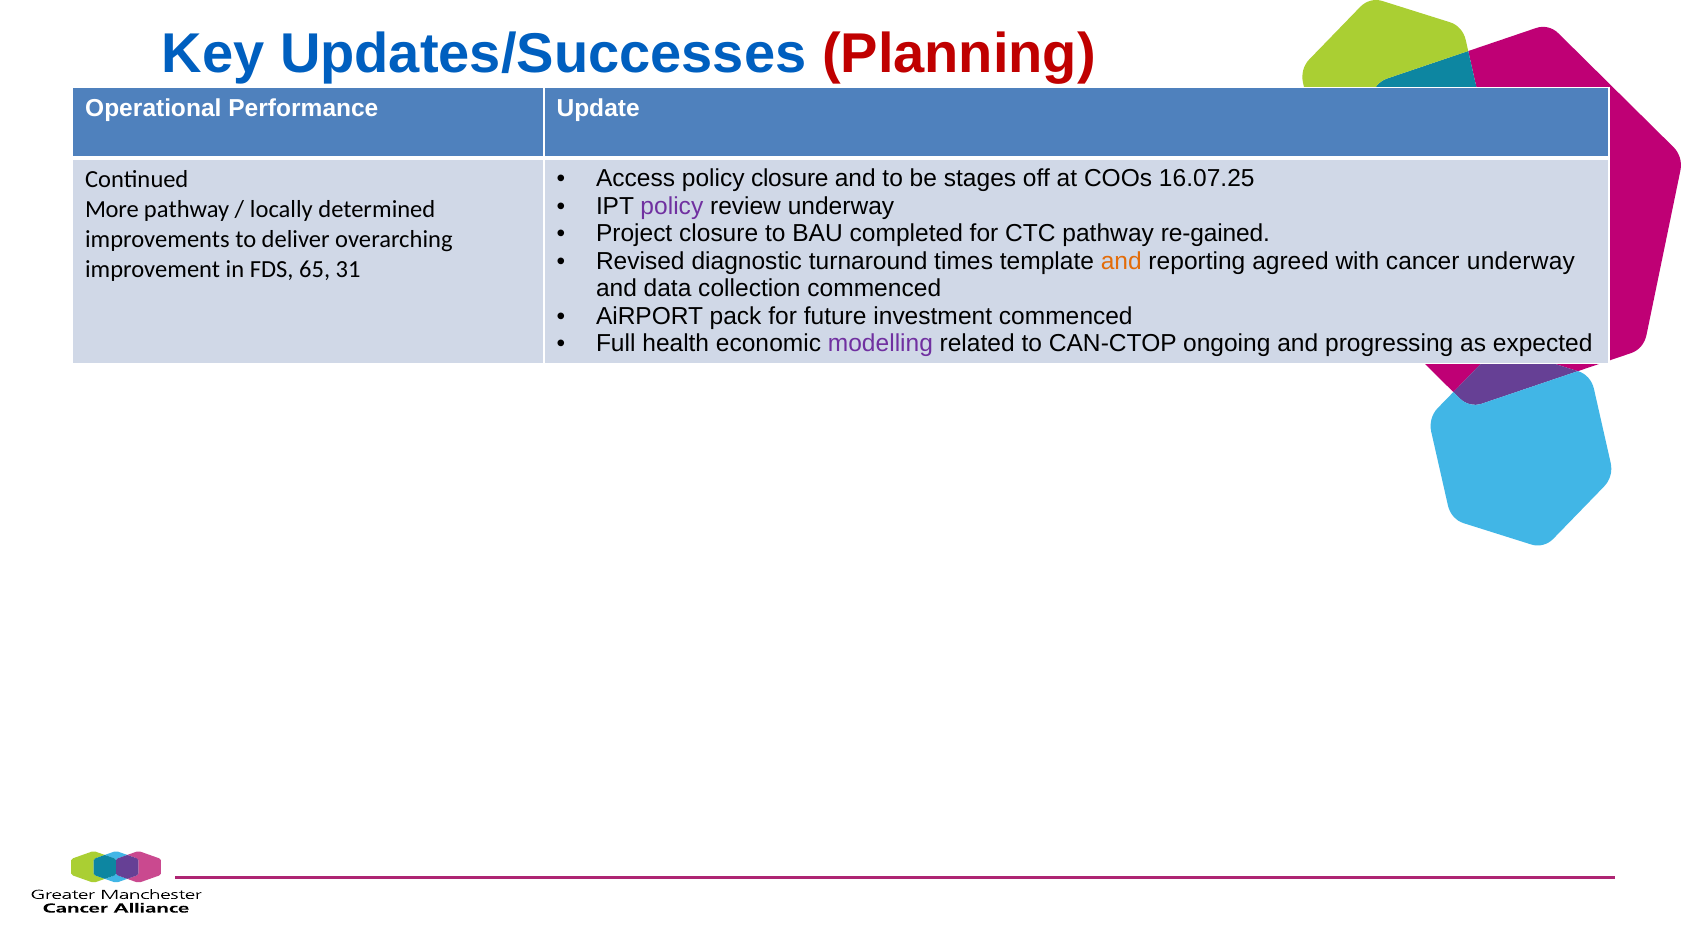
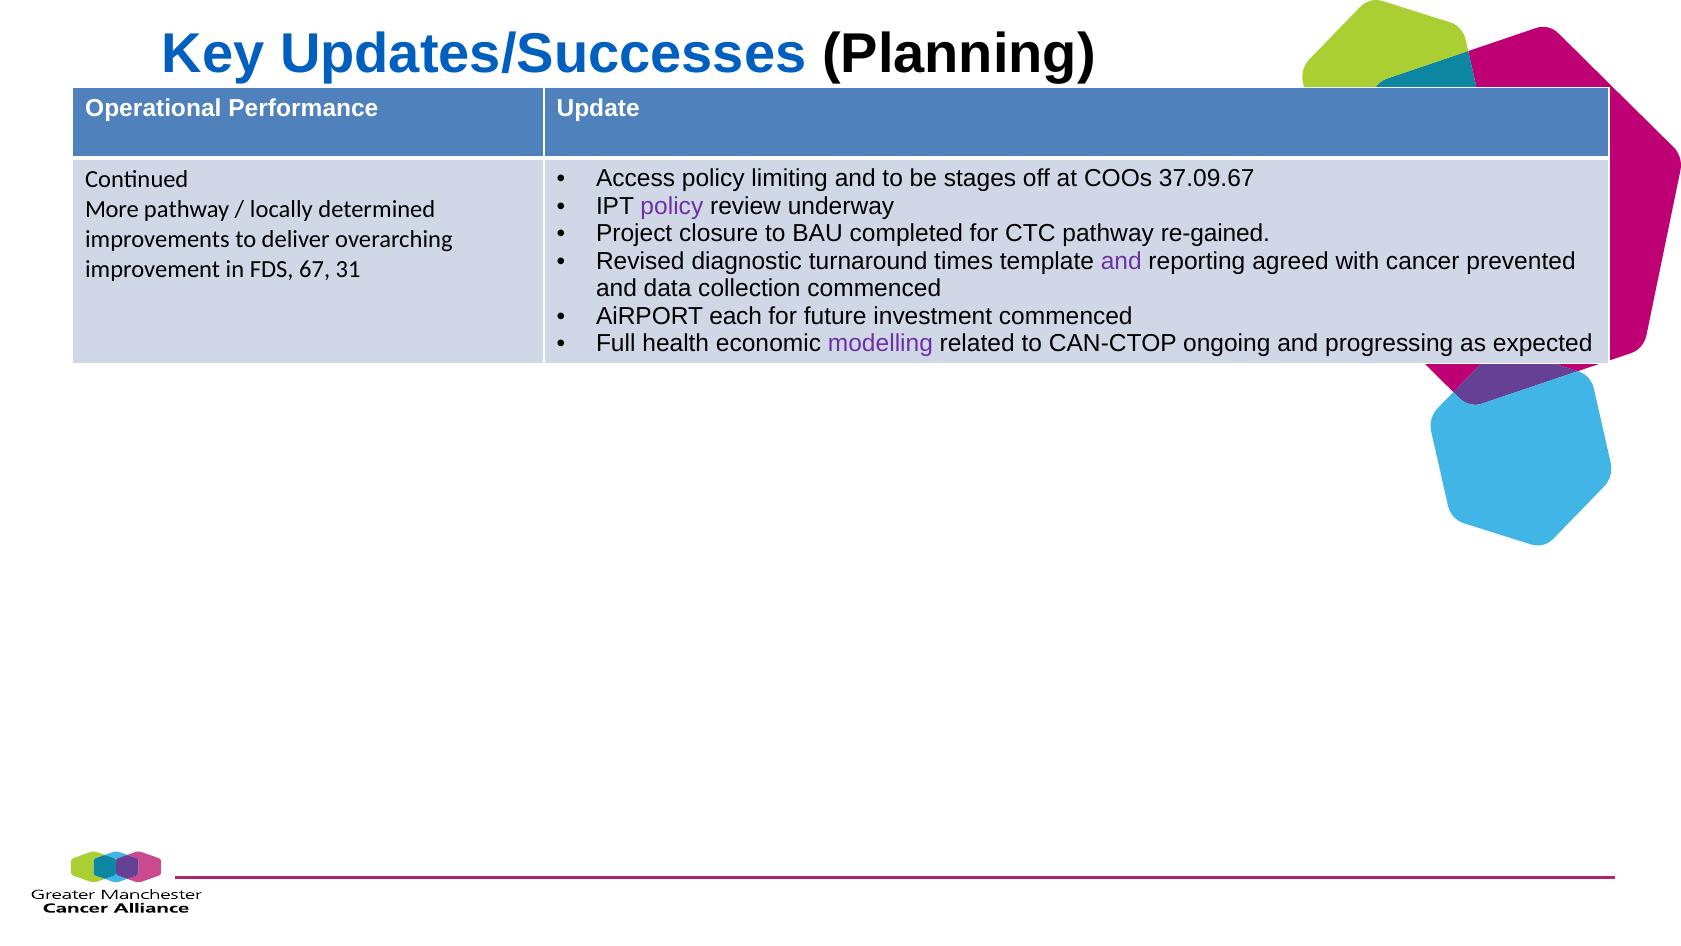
Planning colour: red -> black
policy closure: closure -> limiting
16.07.25: 16.07.25 -> 37.09.67
and at (1121, 261) colour: orange -> purple
cancer underway: underway -> prevented
65: 65 -> 67
pack: pack -> each
